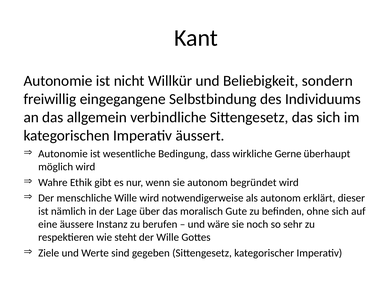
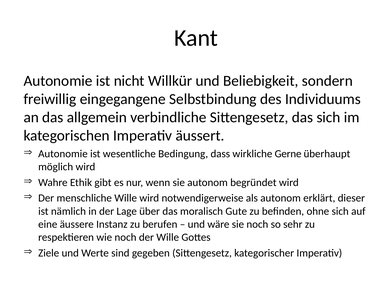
wie steht: steht -> noch
